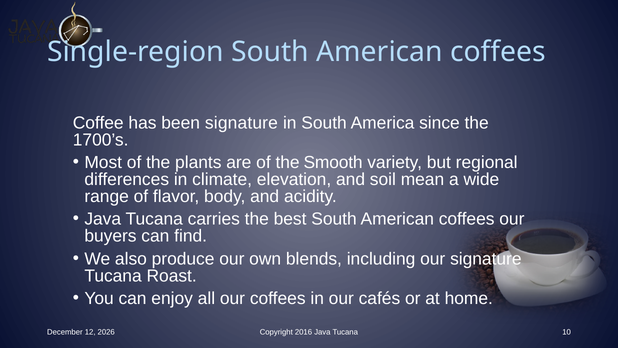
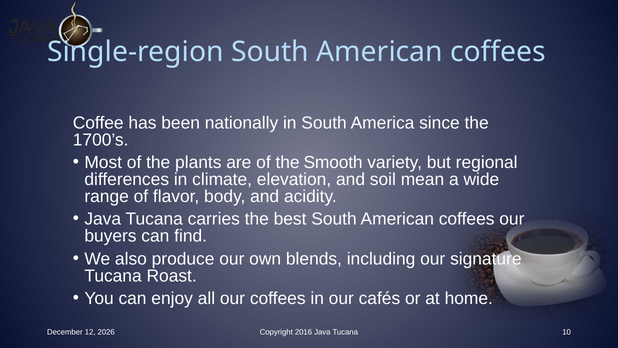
been signature: signature -> nationally
